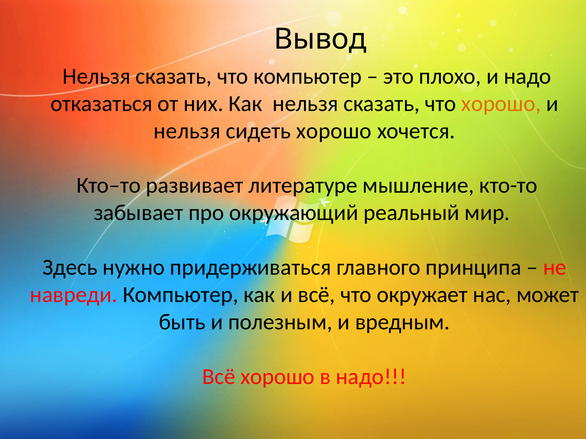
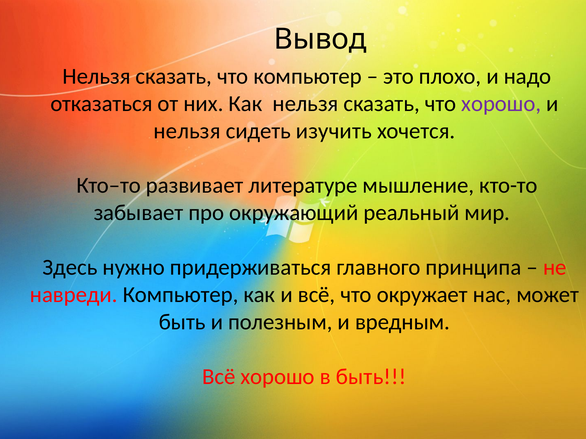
хорошо at (501, 104) colour: orange -> purple
сидеть хорошо: хорошо -> изучить
в надо: надо -> быть
